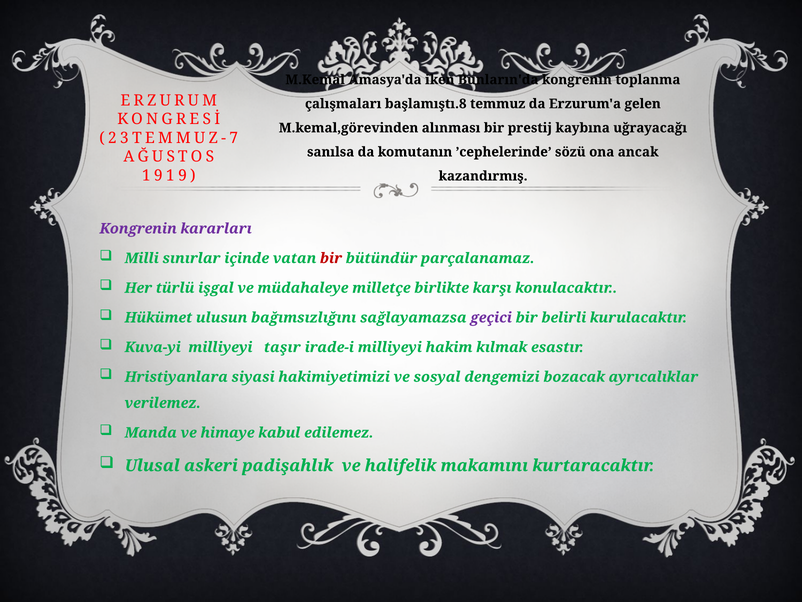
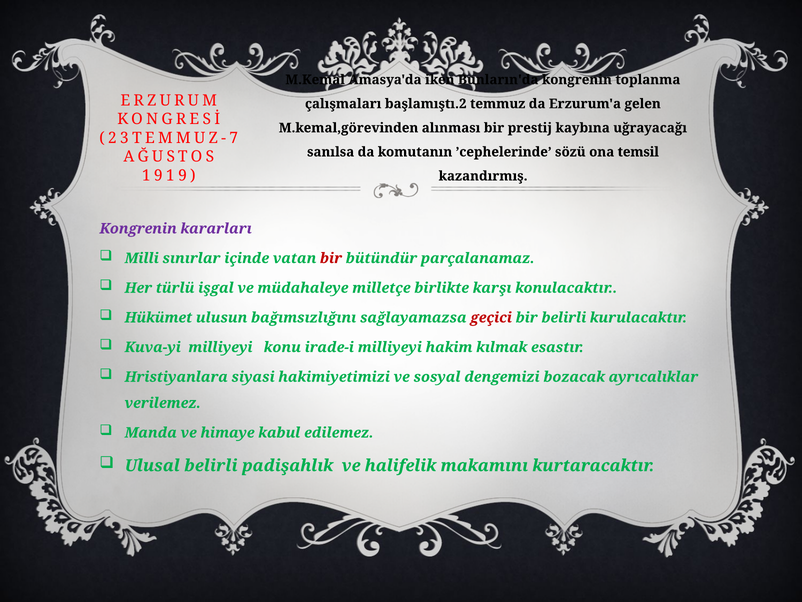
başlamıştı.8: başlamıştı.8 -> başlamıştı.2
ancak: ancak -> temsil
geçici colour: purple -> red
taşır: taşır -> konu
Ulusal askeri: askeri -> belirli
